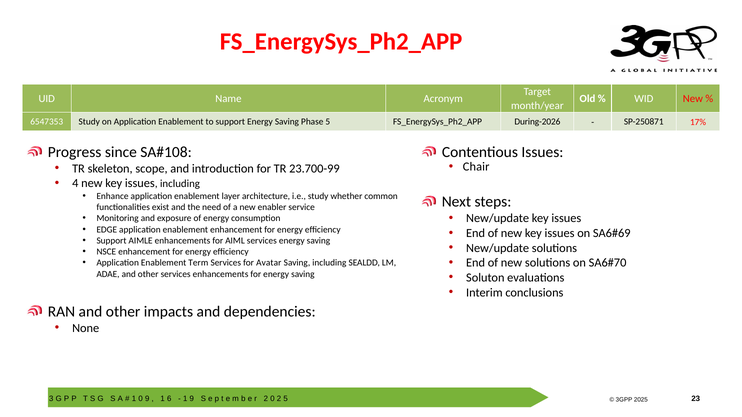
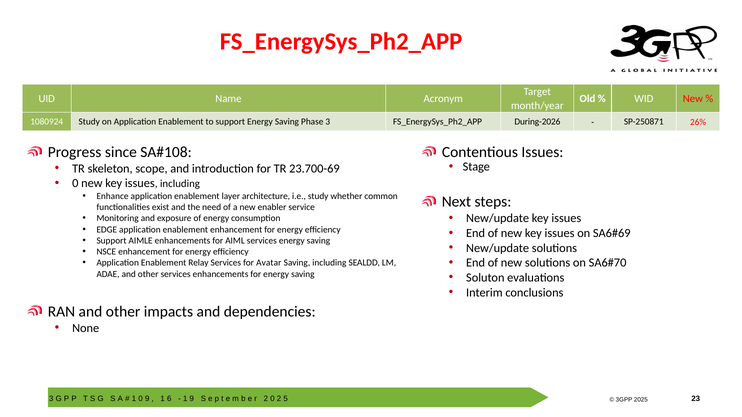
6547353: 6547353 -> 1080924
Phase 5: 5 -> 3
17%: 17% -> 26%
Chair: Chair -> Stage
23.700-99: 23.700-99 -> 23.700-69
4 at (75, 184): 4 -> 0
Term: Term -> Relay
